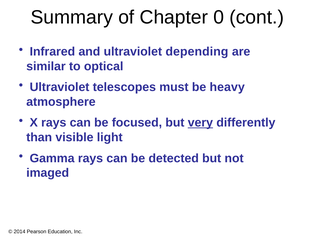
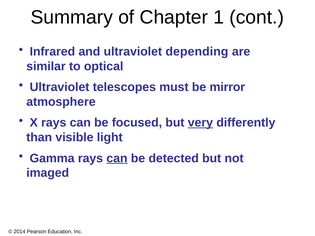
0: 0 -> 1
heavy: heavy -> mirror
can at (117, 158) underline: none -> present
